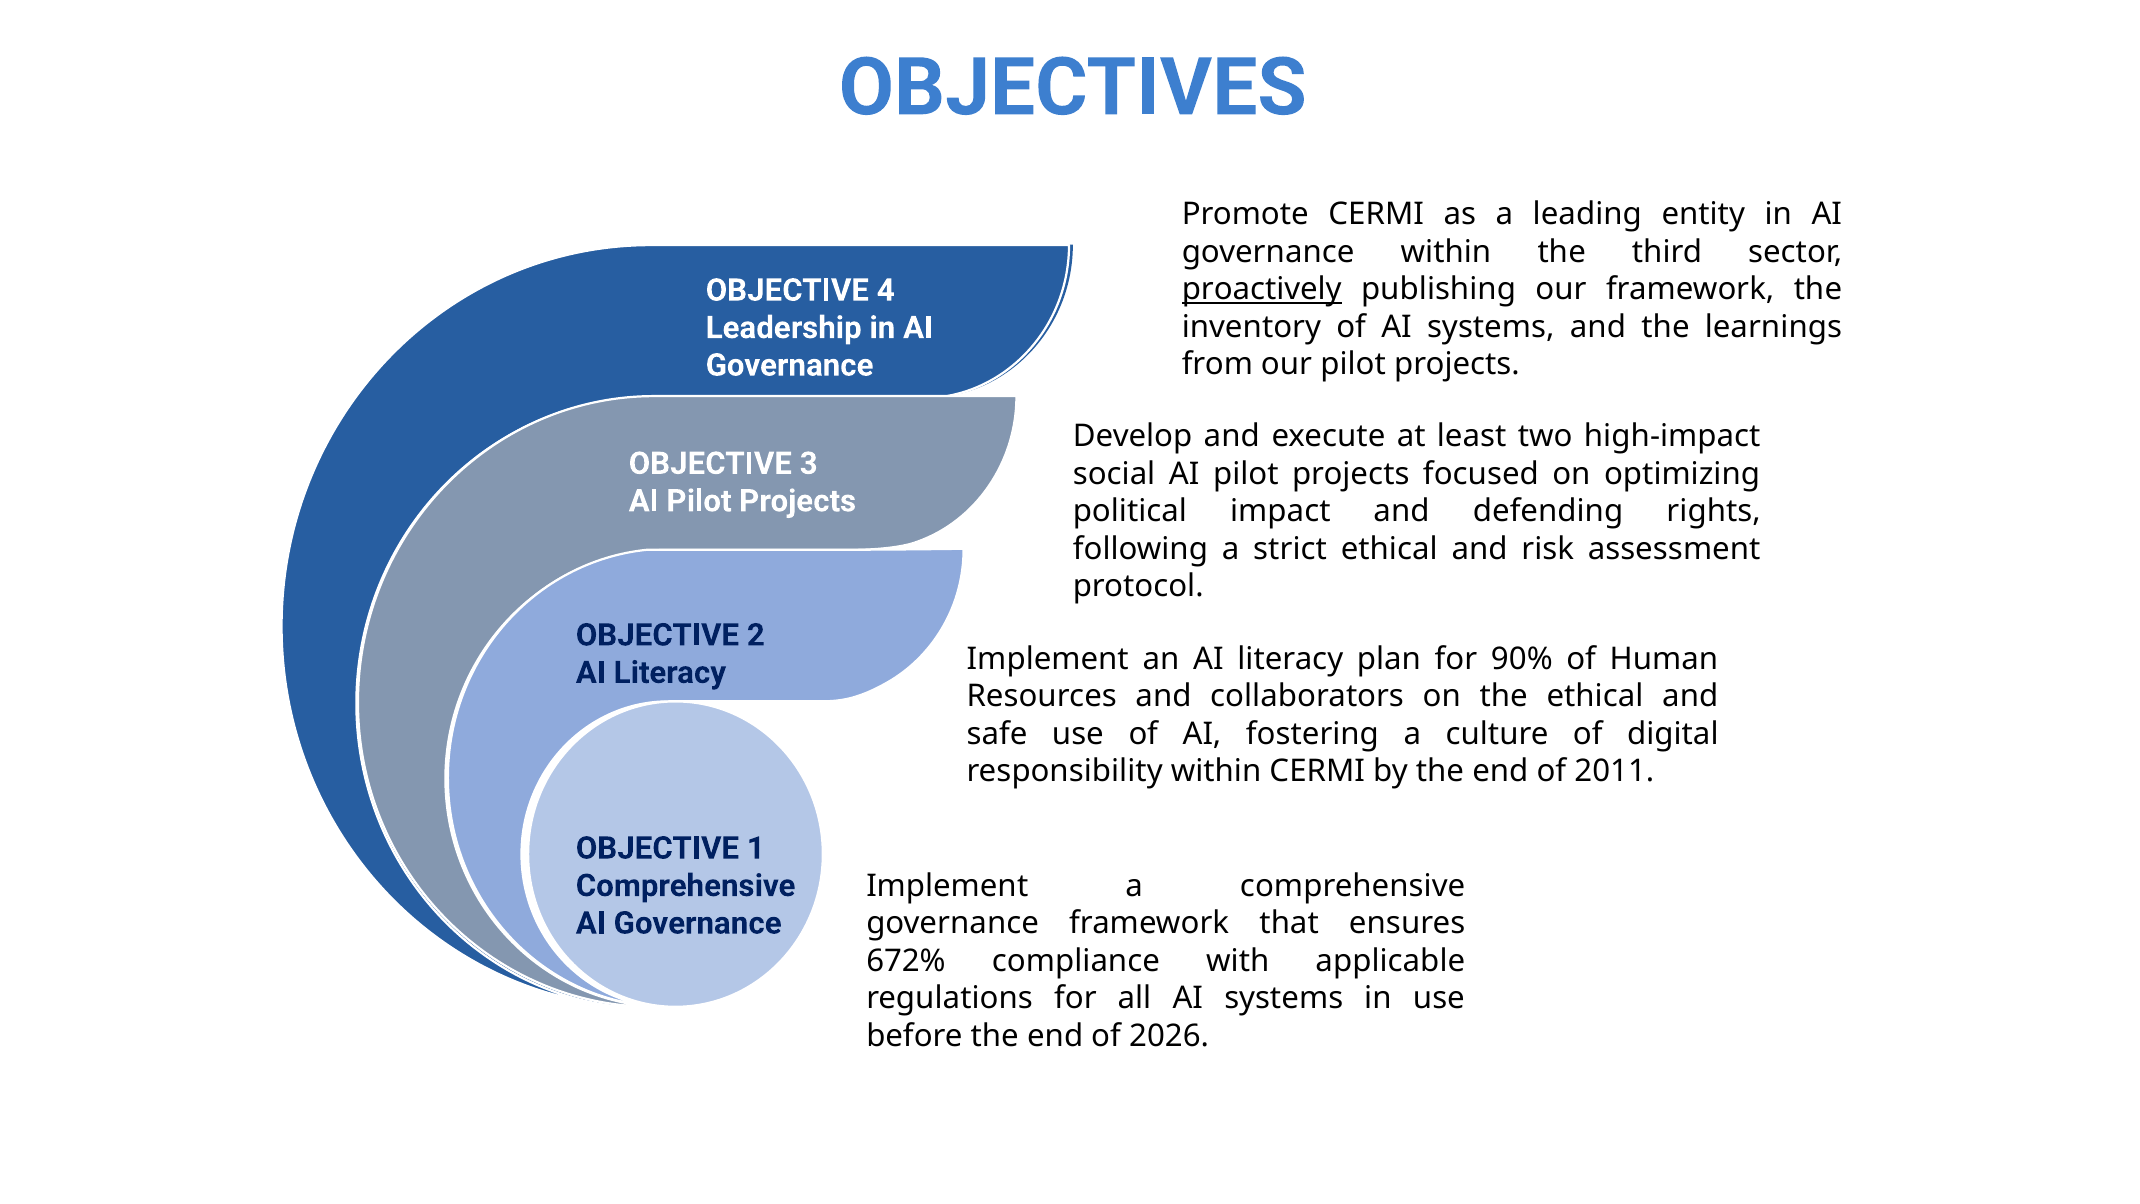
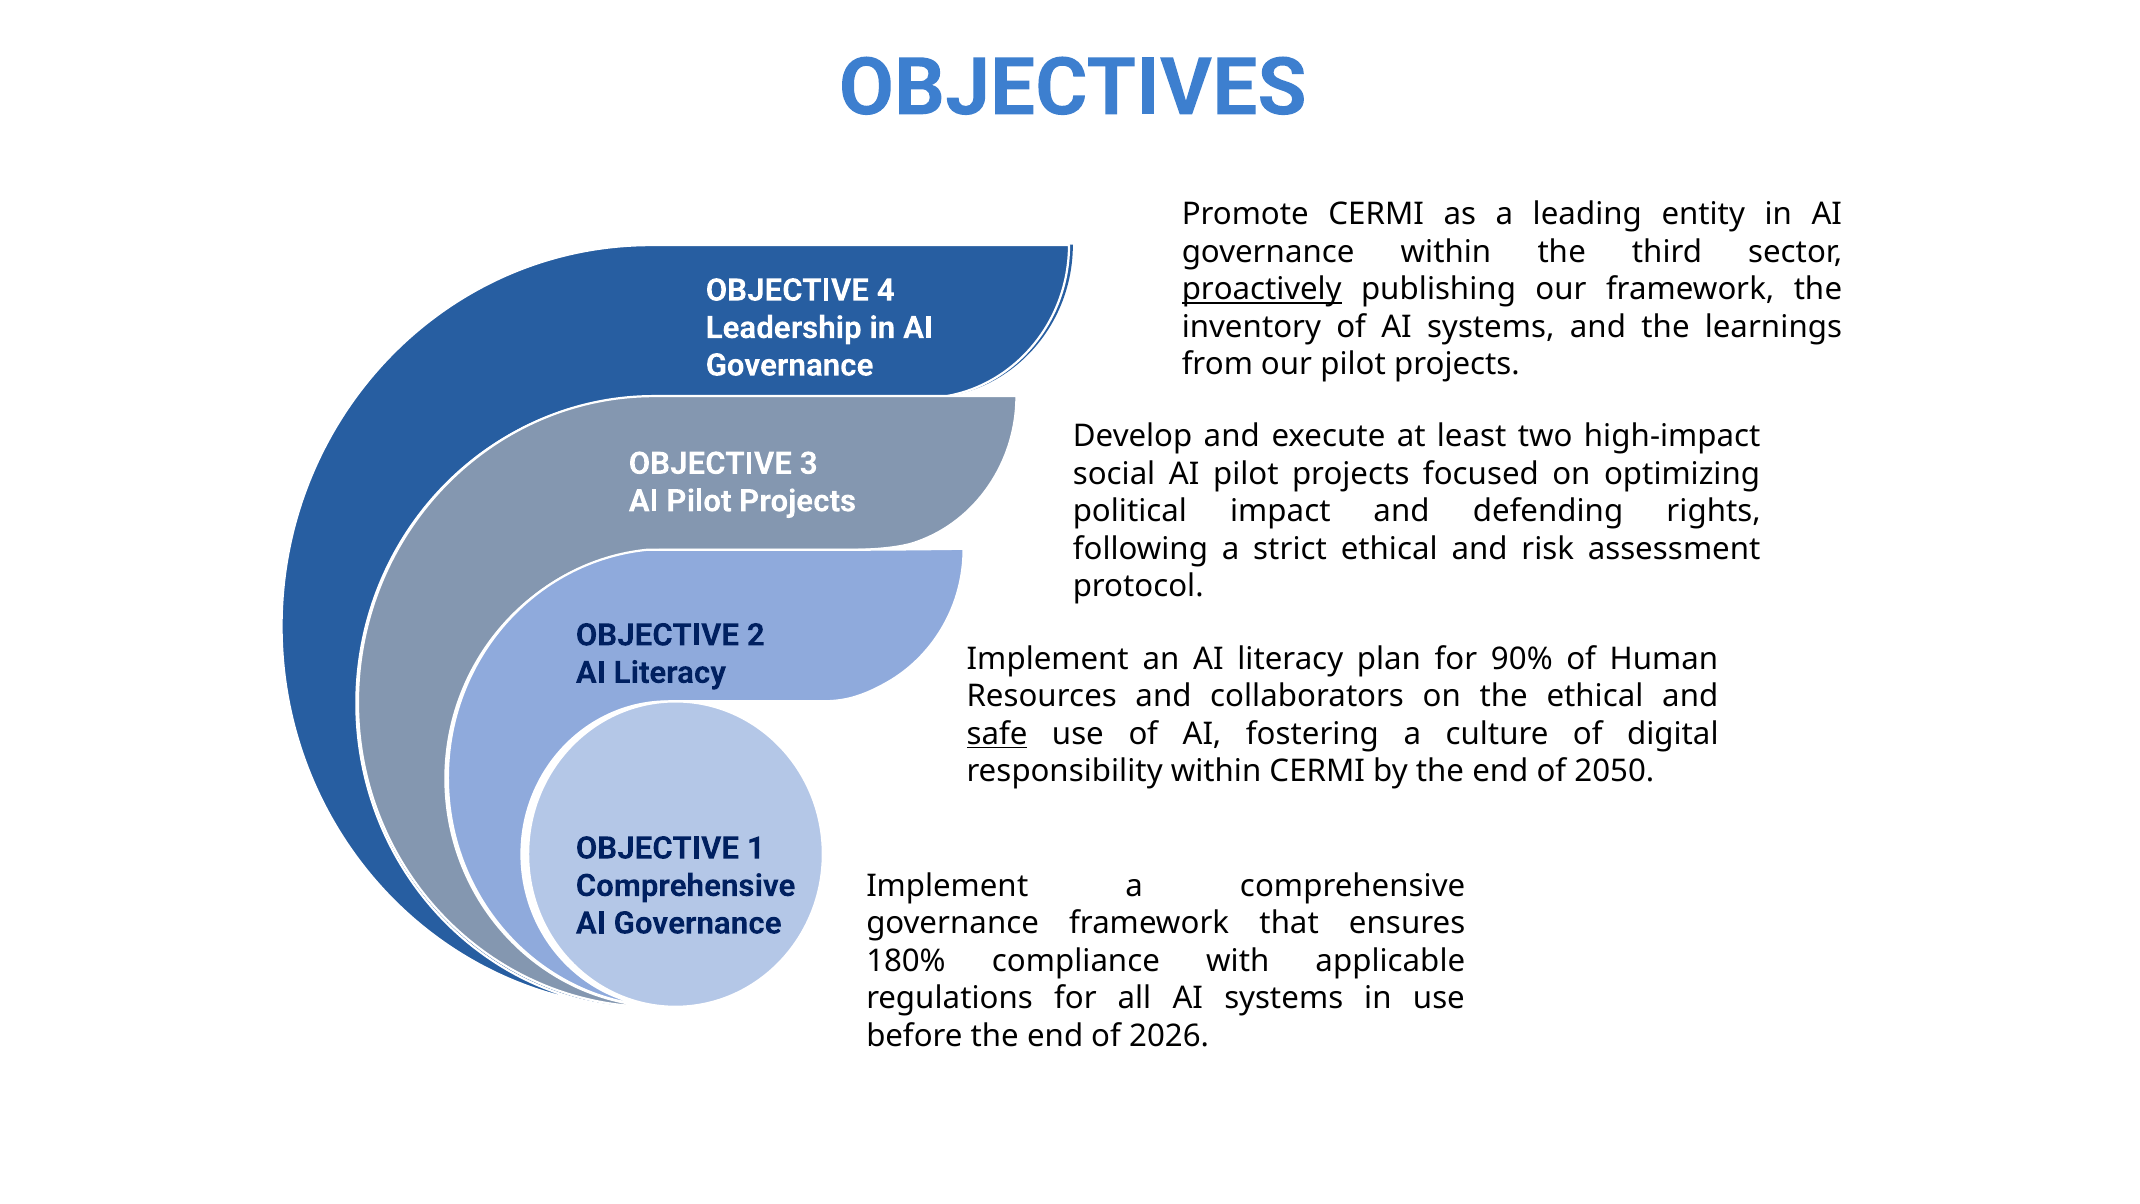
safe underline: none -> present
2011: 2011 -> 2050
672%: 672% -> 180%
